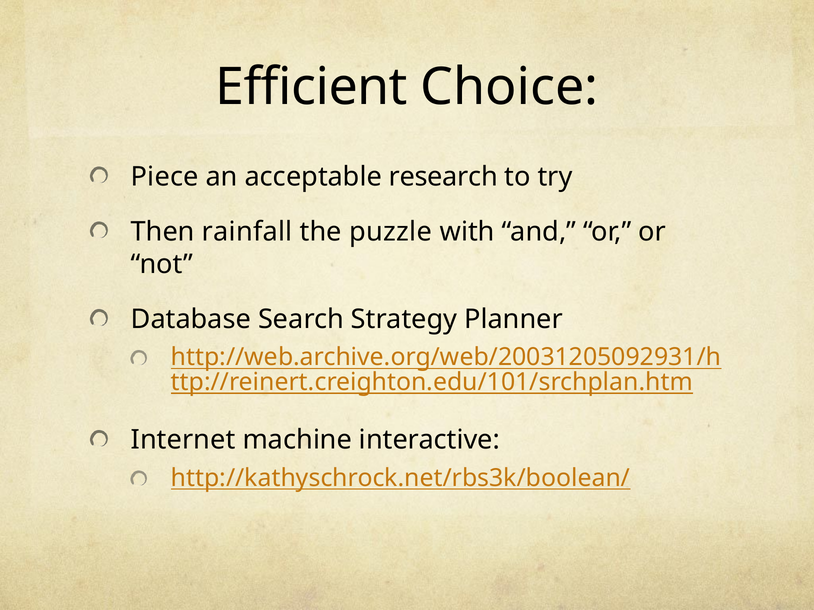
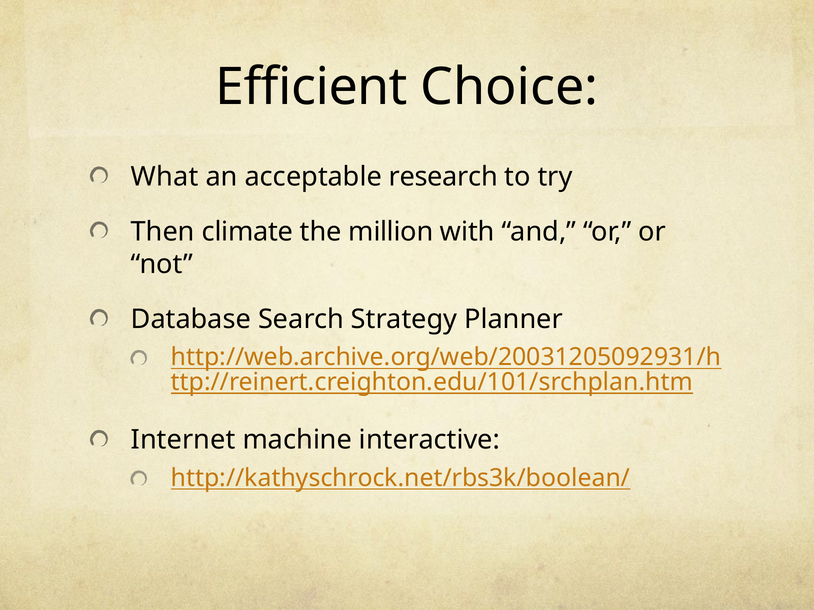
Piece: Piece -> What
rainfall: rainfall -> climate
puzzle: puzzle -> million
